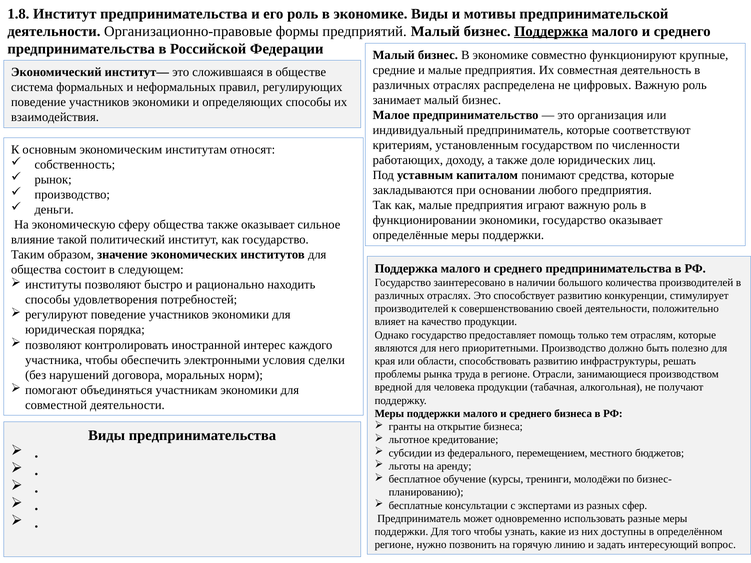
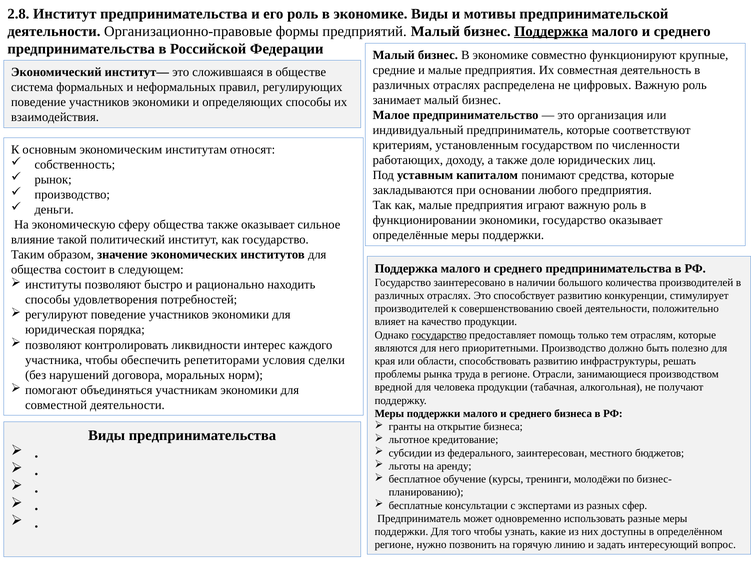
1.8: 1.8 -> 2.8
государство at (439, 335) underline: none -> present
иностранной: иностранной -> ликвидности
электронными: электронными -> репетиторами
перемещением: перемещением -> заинтересован
